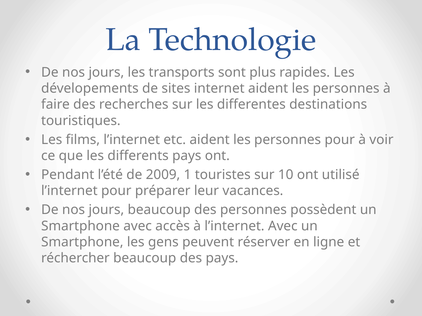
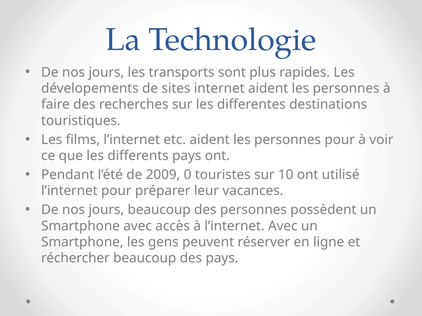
1: 1 -> 0
